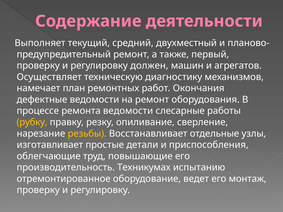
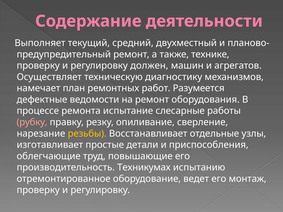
первый: первый -> технике
Окончания: Окончания -> Разумеется
ремонта ведомости: ведомости -> испытание
рубку colour: yellow -> pink
